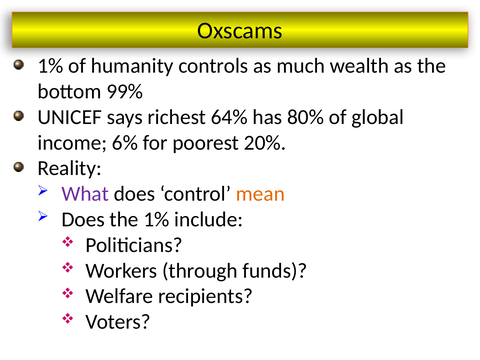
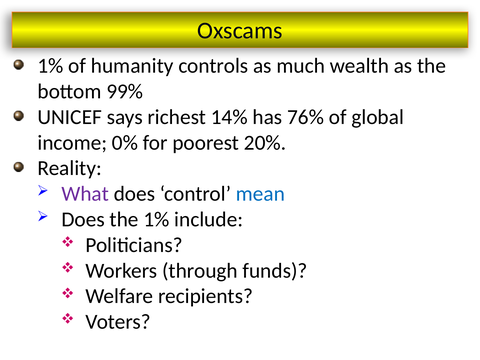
64%: 64% -> 14%
80%: 80% -> 76%
6%: 6% -> 0%
mean colour: orange -> blue
